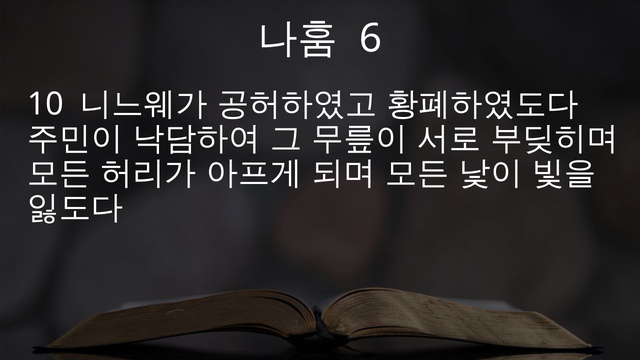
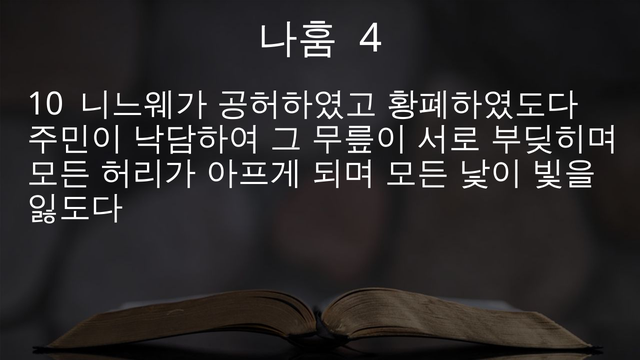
6: 6 -> 4
